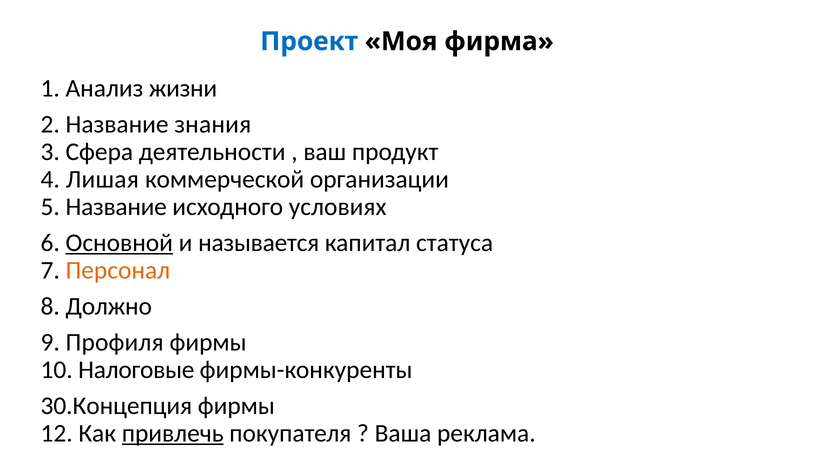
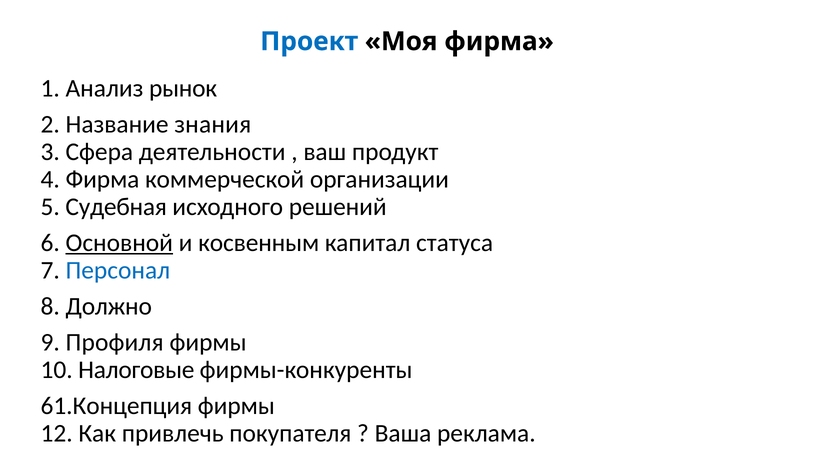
жизни: жизни -> рынок
4 Лишая: Лишая -> Фирма
5 Название: Название -> Судебная
условиях: условиях -> решений
называется: называется -> косвенным
Персонал colour: orange -> blue
30.Концепция: 30.Концепция -> 61.Концепция
привлечь underline: present -> none
